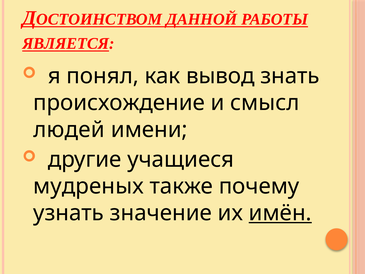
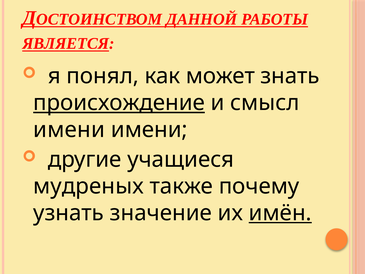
вывод: вывод -> может
происхождение underline: none -> present
людей at (69, 130): людей -> имени
